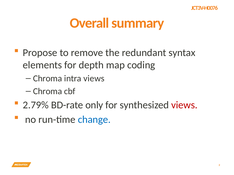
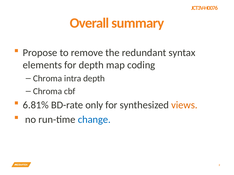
intra views: views -> depth
2.79%: 2.79% -> 6.81%
views at (184, 105) colour: red -> orange
